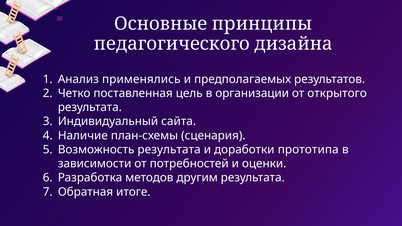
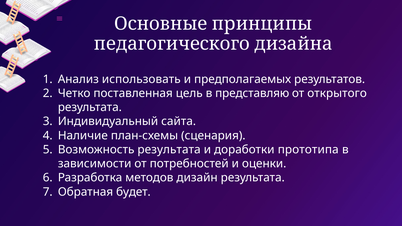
применялись: применялись -> использовать
организации: организации -> представляю
другим: другим -> дизайн
итоге: итоге -> будет
